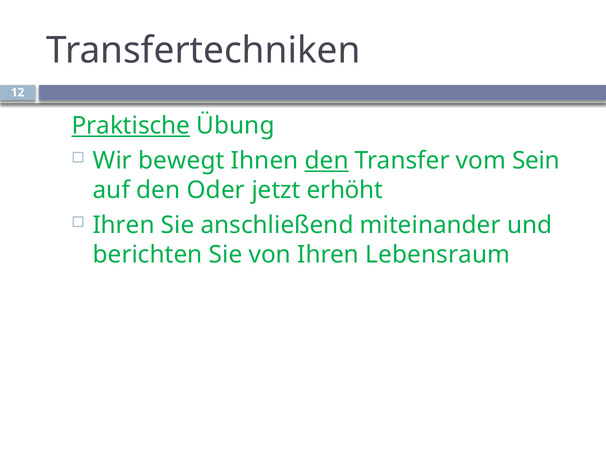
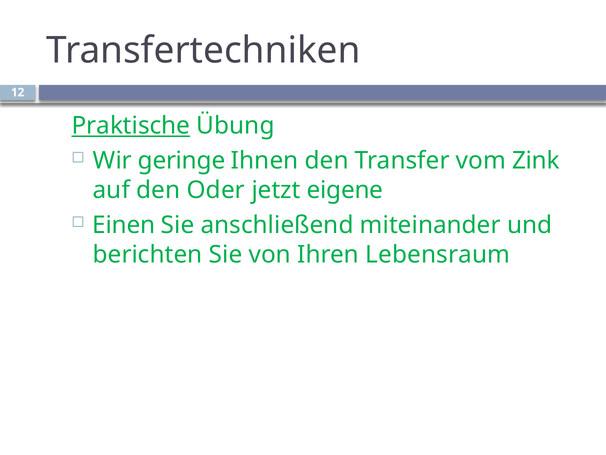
bewegt: bewegt -> geringe
den at (327, 161) underline: present -> none
Sein: Sein -> Zink
erhöht: erhöht -> eigene
Ihren at (124, 225): Ihren -> Einen
